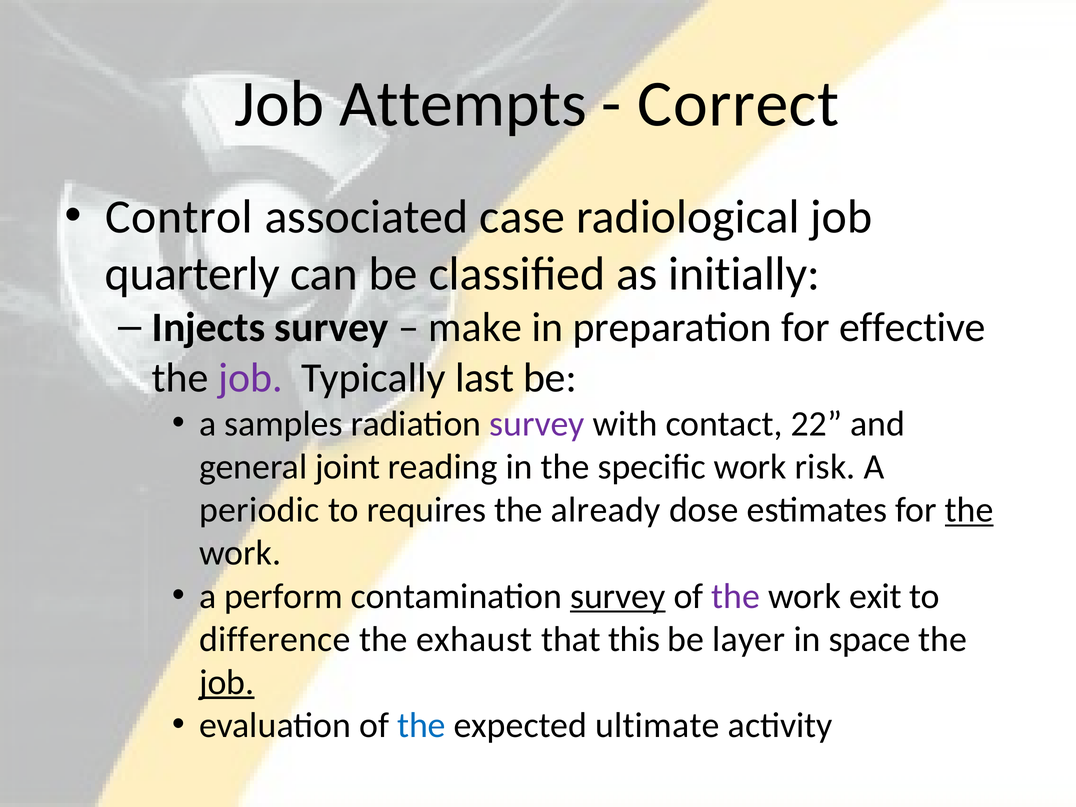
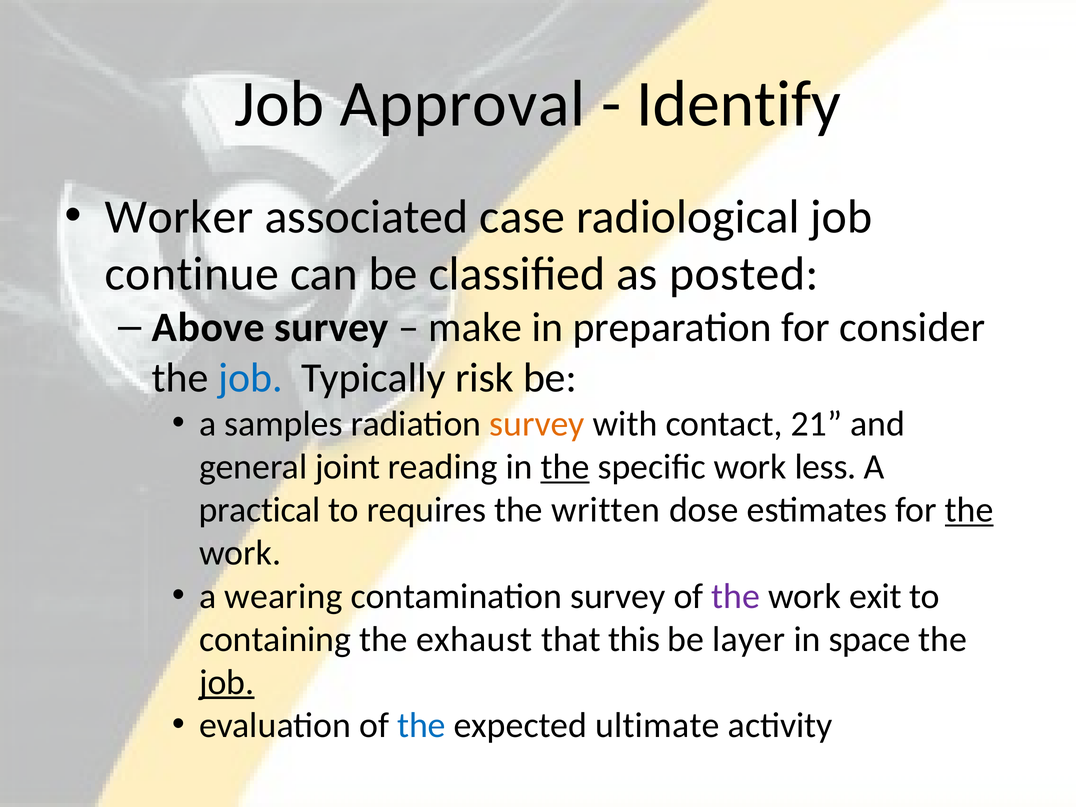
Attempts: Attempts -> Approval
Correct: Correct -> Identify
Control: Control -> Worker
quarterly: quarterly -> continue
initially: initially -> posted
Injects: Injects -> Above
effective: effective -> consider
job at (250, 378) colour: purple -> blue
last: last -> risk
survey at (537, 424) colour: purple -> orange
22: 22 -> 21
the at (565, 467) underline: none -> present
risk: risk -> less
periodic: periodic -> practical
already: already -> written
perform: perform -> wearing
survey at (618, 596) underline: present -> none
difference: difference -> containing
